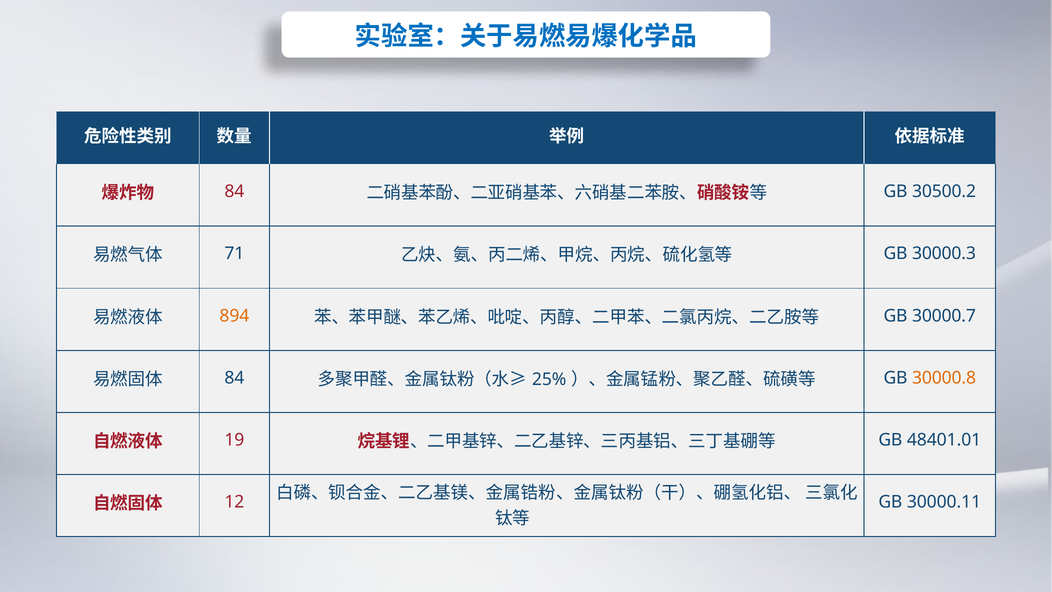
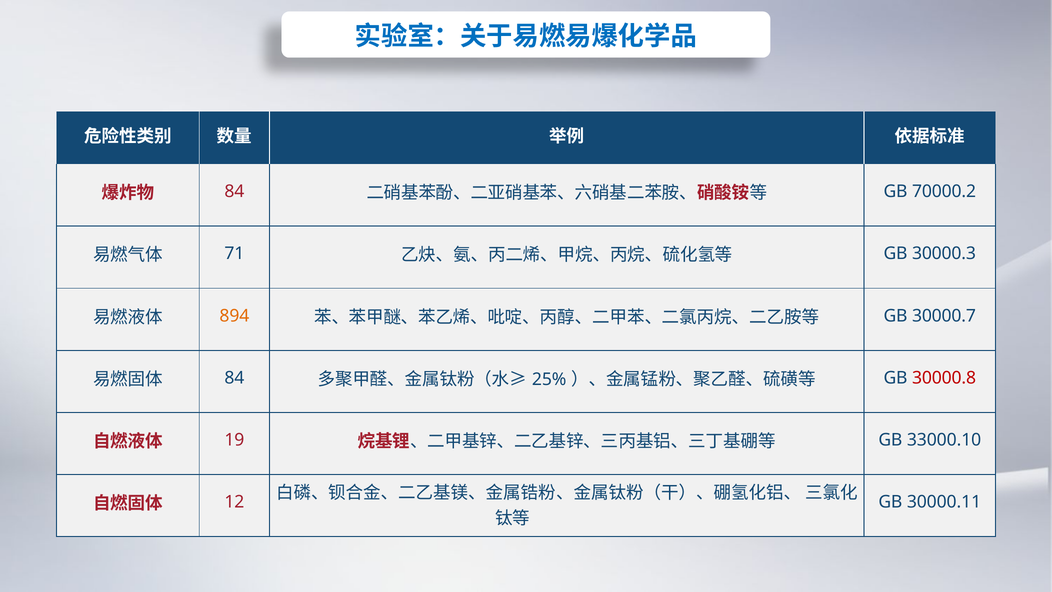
30500.2: 30500.2 -> 70000.2
30000.8 colour: orange -> red
48401.01: 48401.01 -> 33000.10
